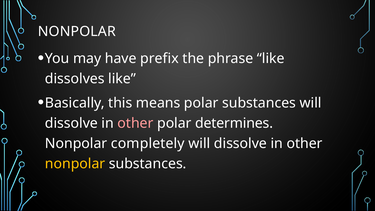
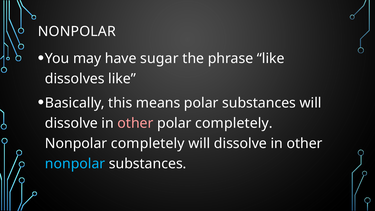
prefix: prefix -> sugar
polar determines: determines -> completely
nonpolar at (75, 164) colour: yellow -> light blue
